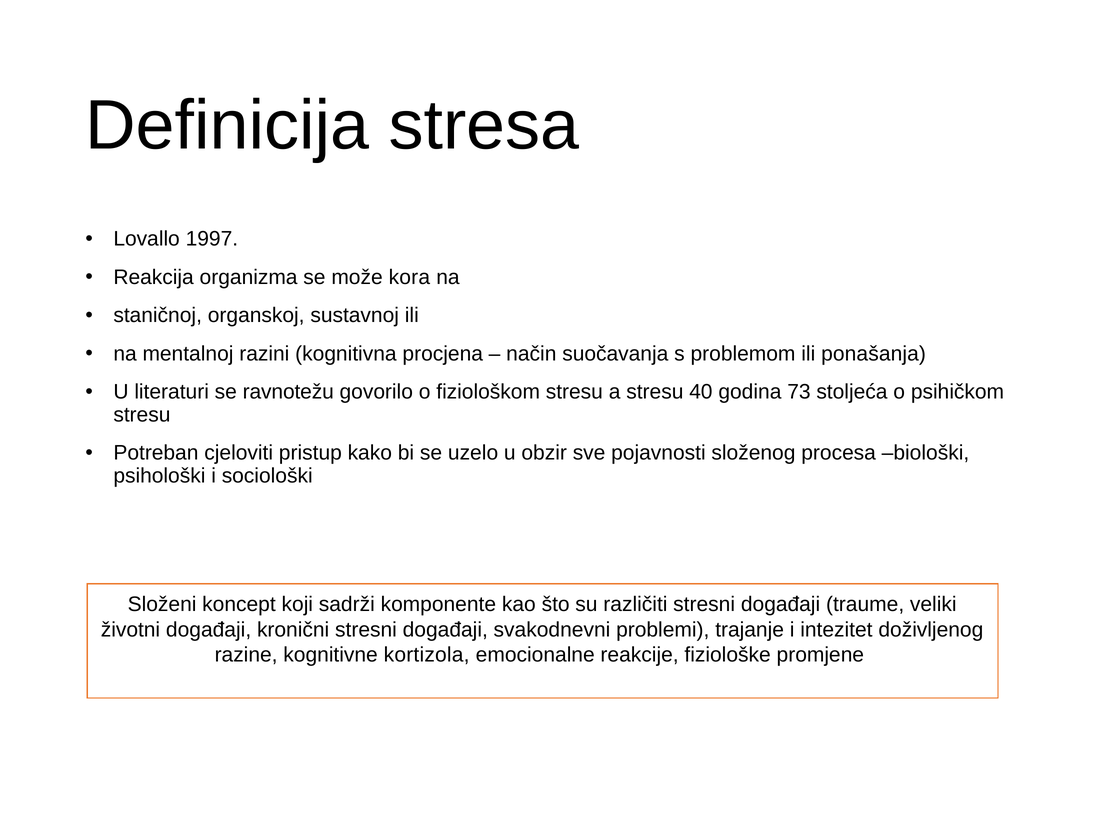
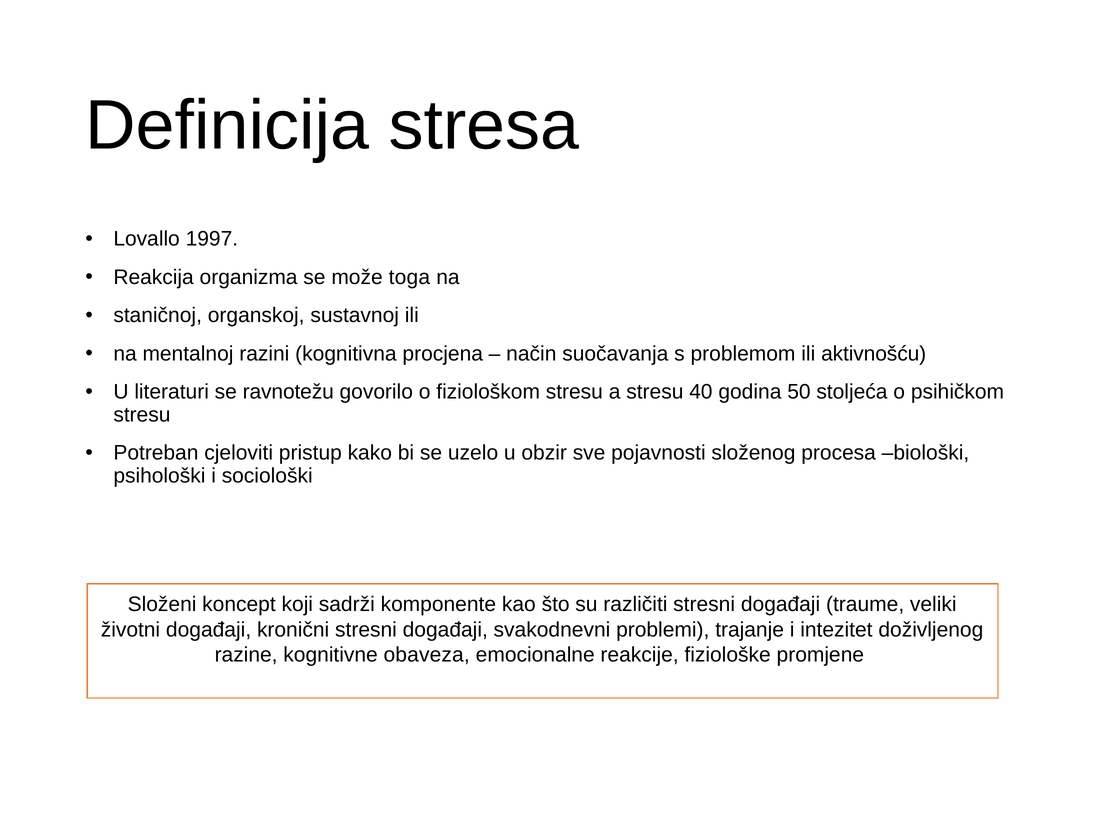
kora: kora -> toga
ponašanja: ponašanja -> aktivnošću
73: 73 -> 50
kortizola: kortizola -> obaveza
